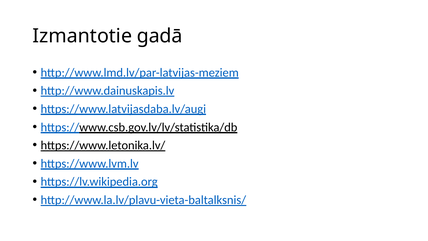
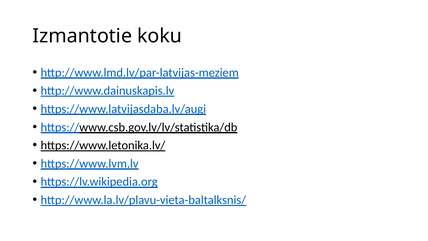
gadā: gadā -> koku
